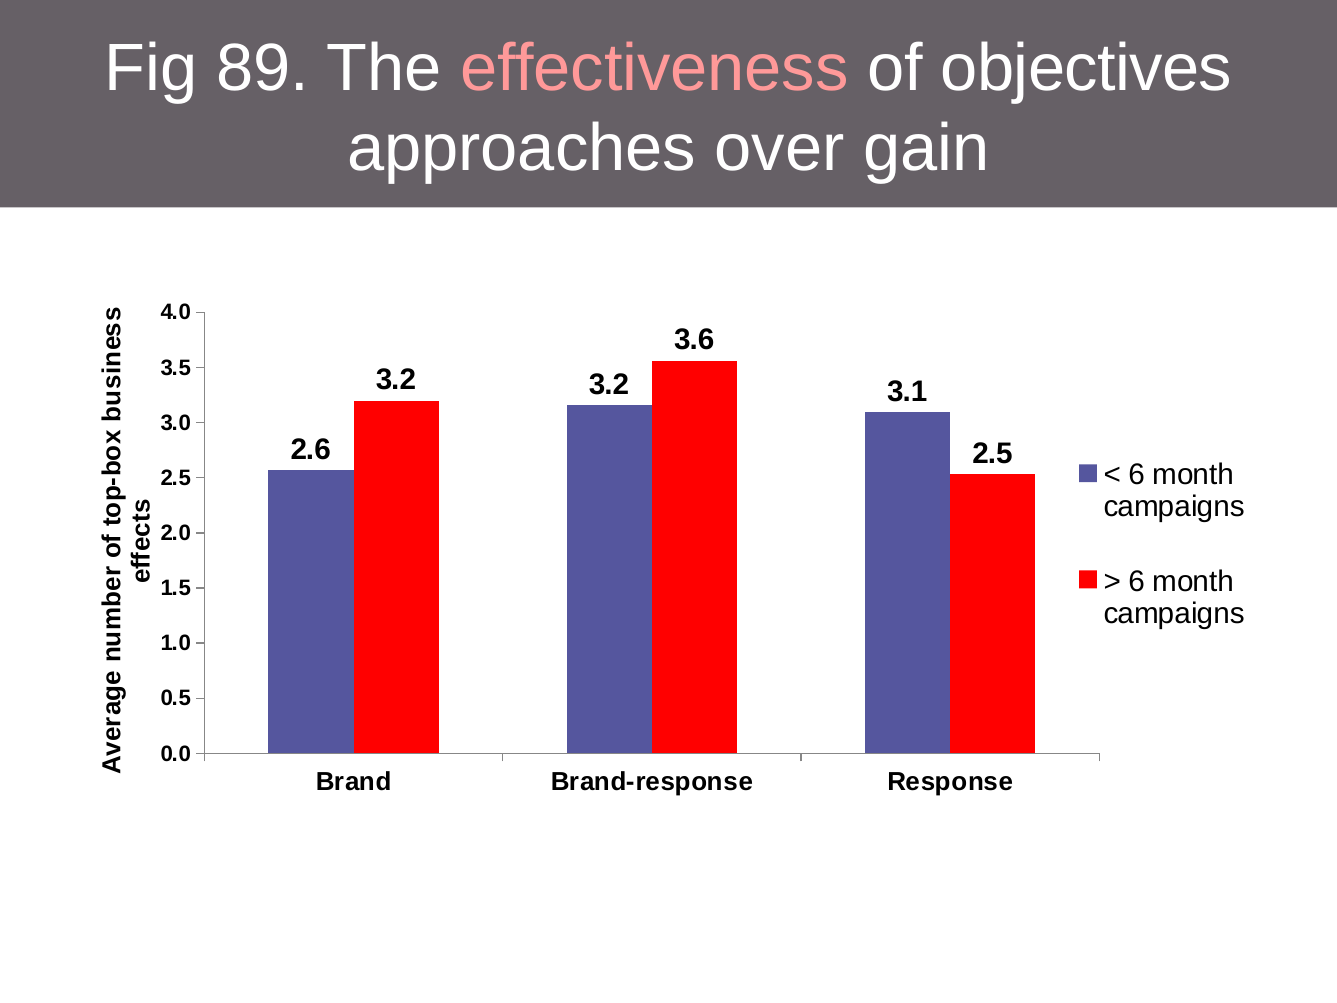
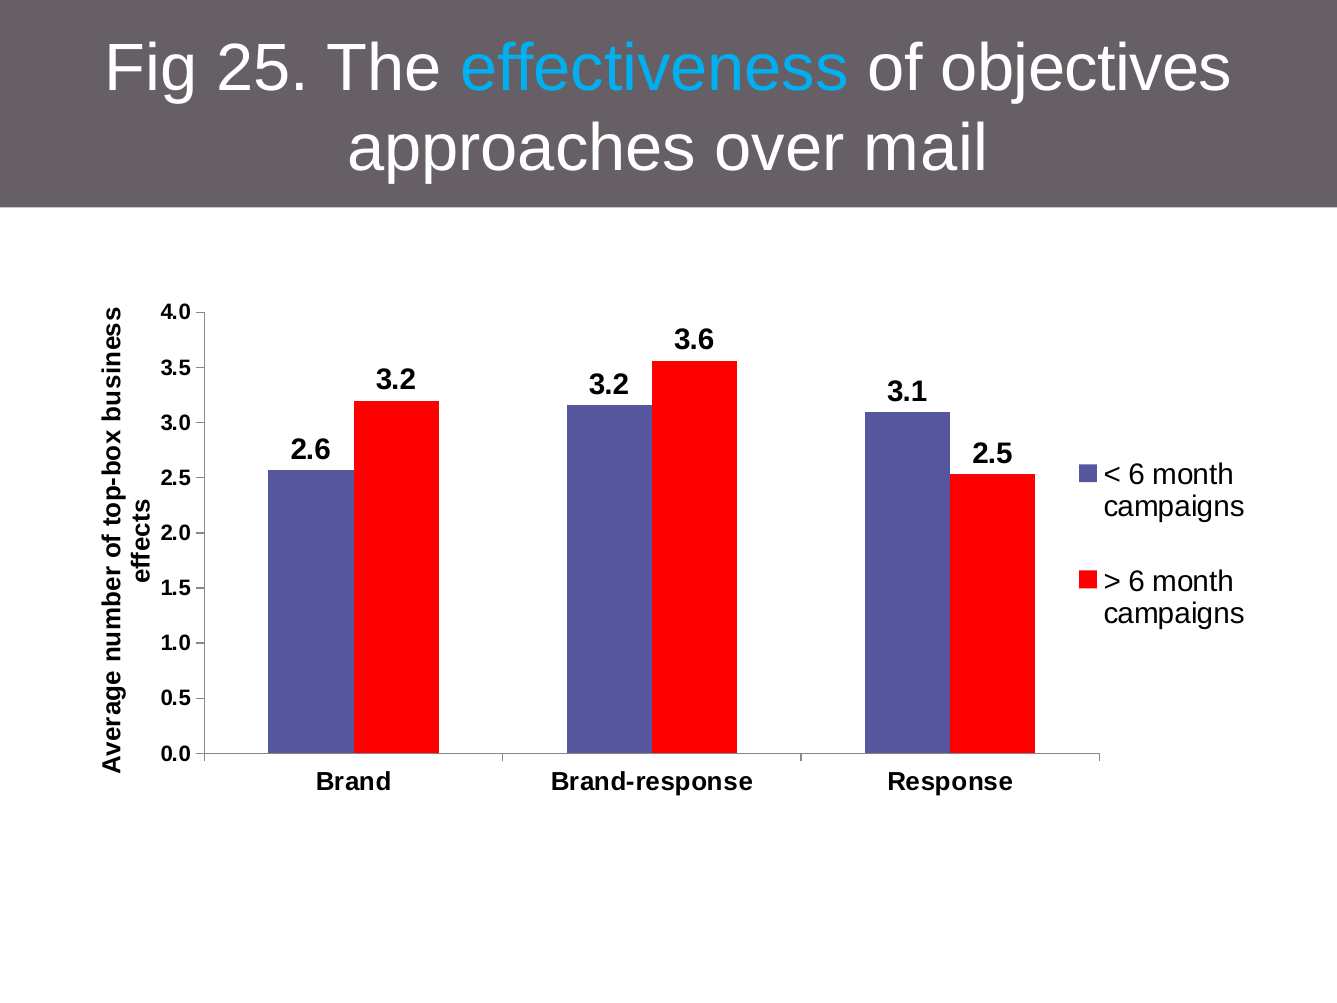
89: 89 -> 25
effectiveness colour: pink -> light blue
gain: gain -> mail
